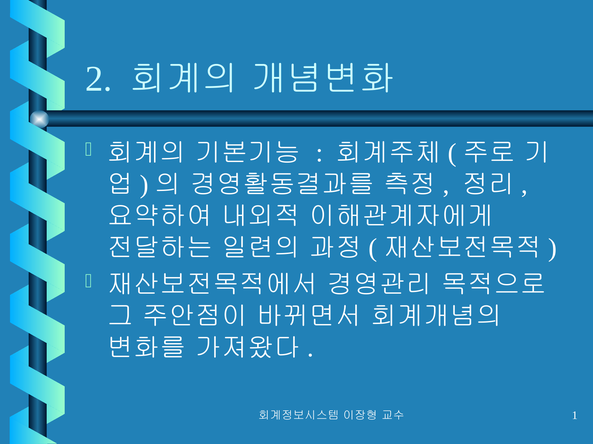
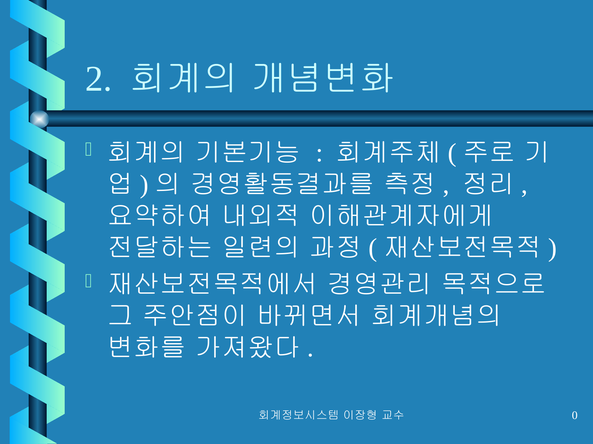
1: 1 -> 0
